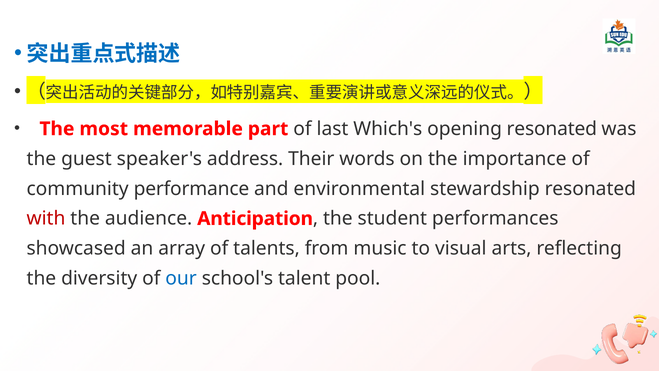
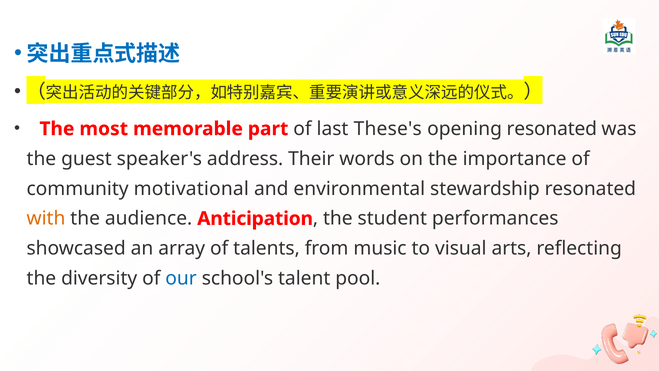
Which's: Which's -> These's
performance: performance -> motivational
with colour: red -> orange
